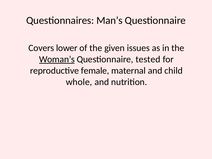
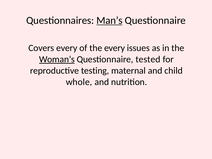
Man’s underline: none -> present
Covers lower: lower -> every
the given: given -> every
female: female -> testing
